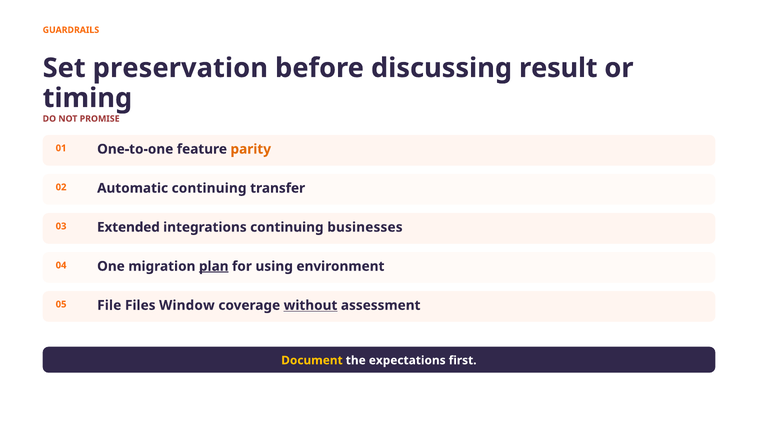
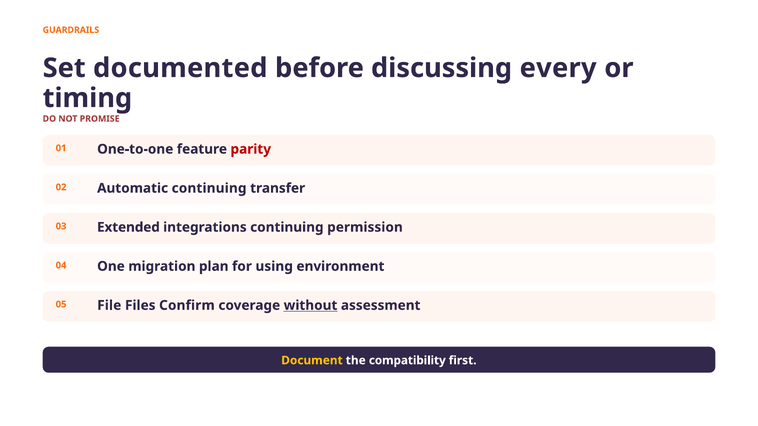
preservation: preservation -> documented
result: result -> every
parity colour: orange -> red
businesses: businesses -> permission
plan underline: present -> none
Window: Window -> Confirm
expectations: expectations -> compatibility
